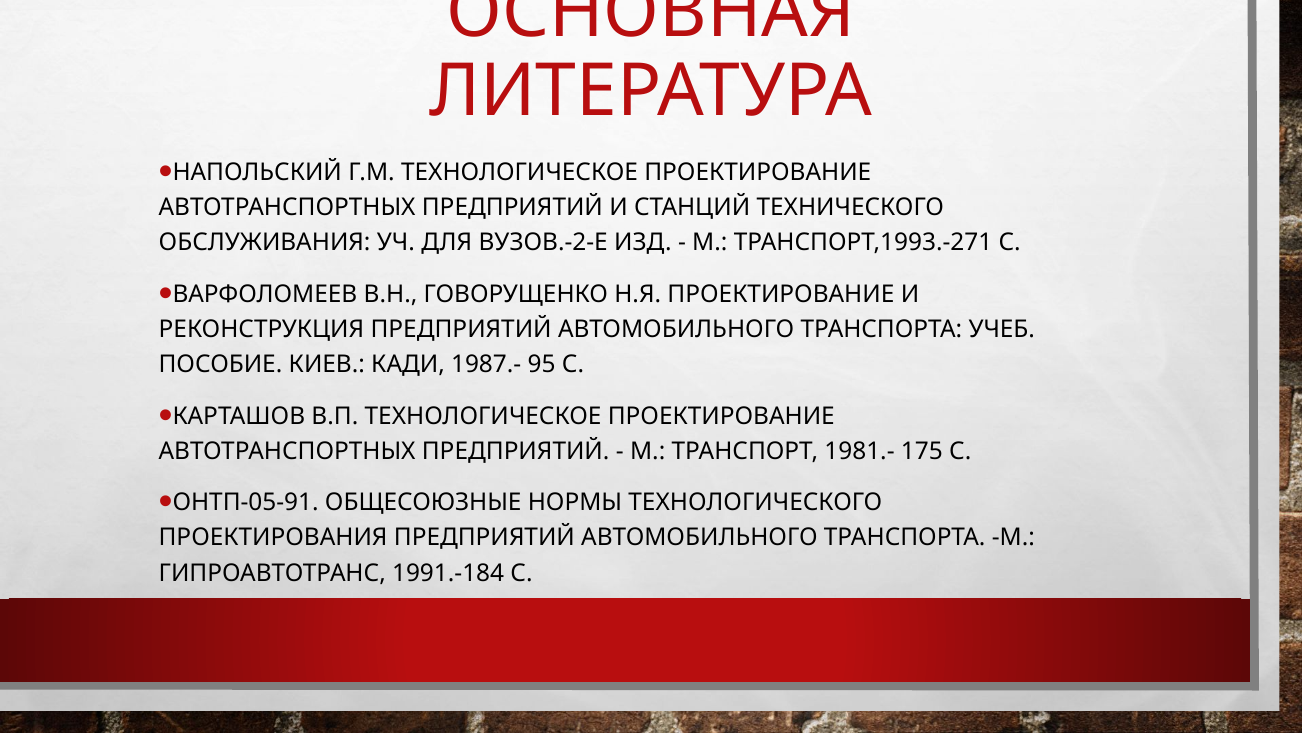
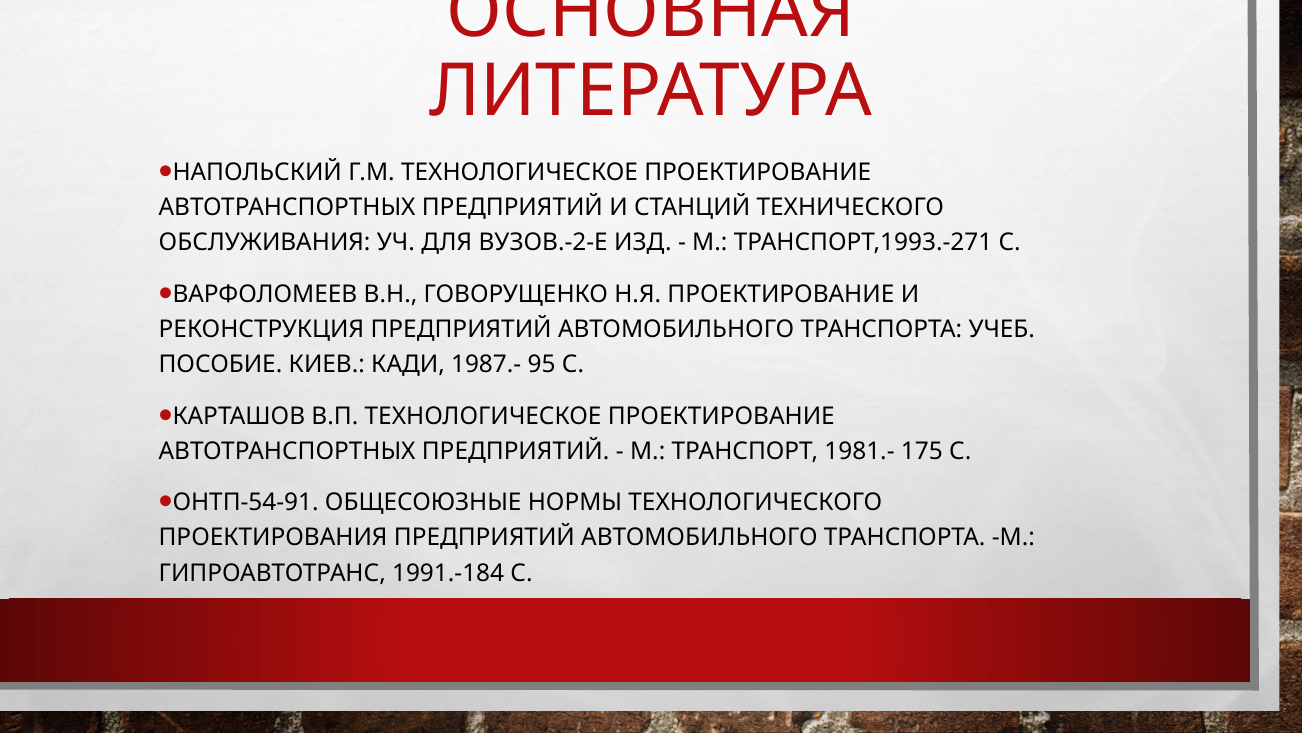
ОНТП-05-91: ОНТП-05-91 -> ОНТП-54-91
